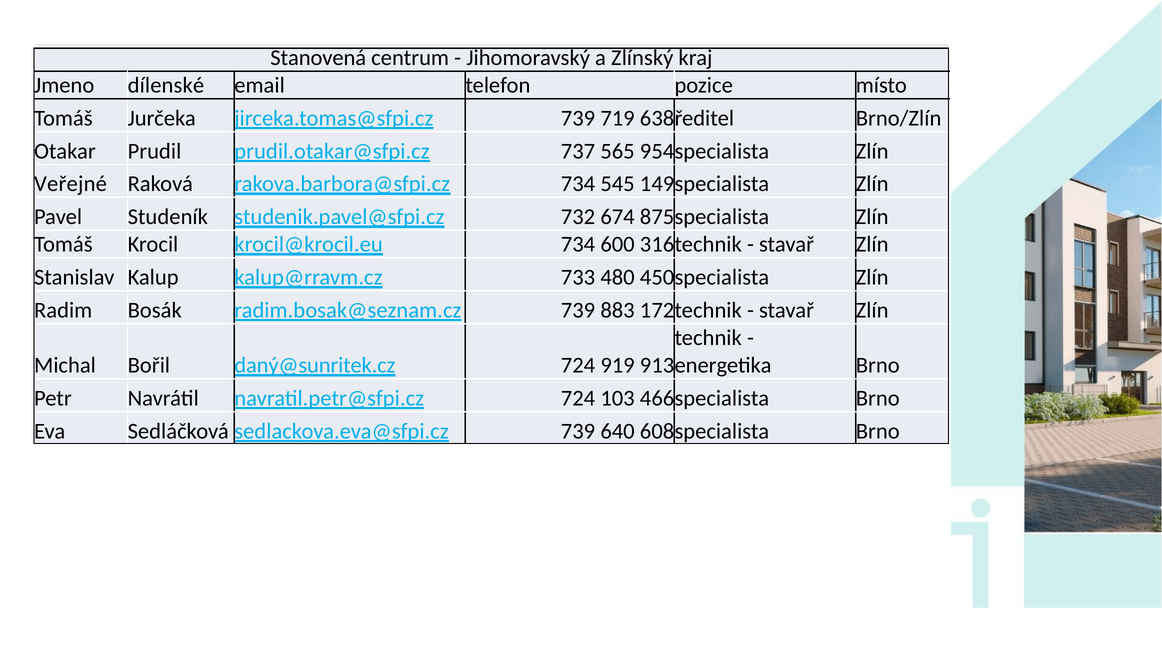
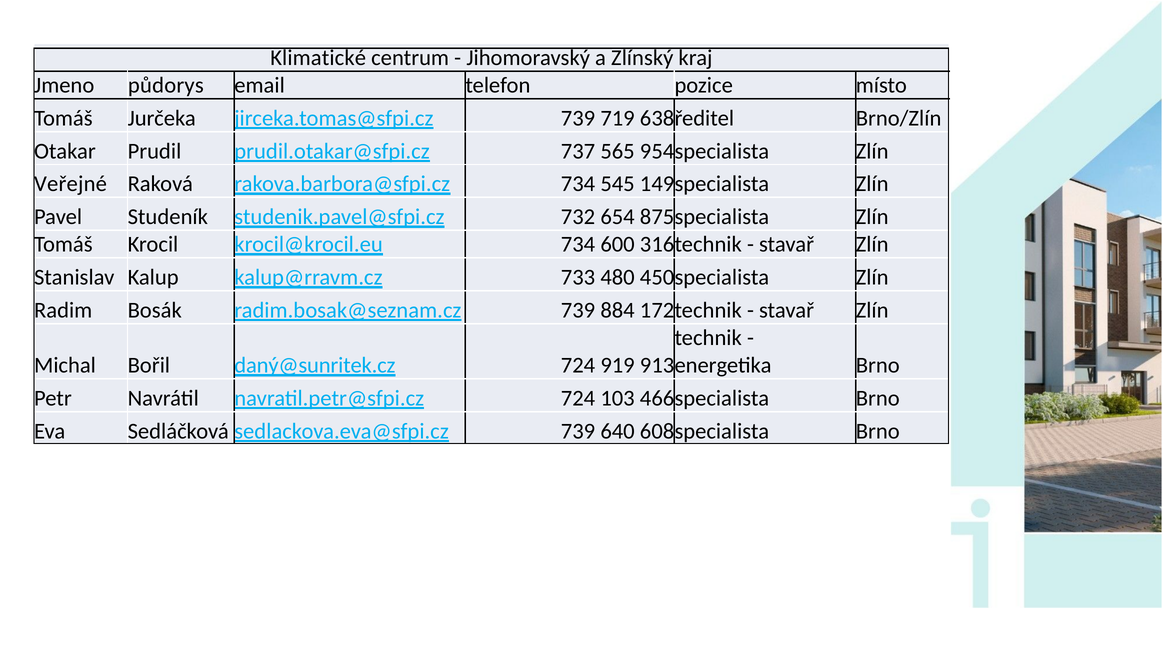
Stanovená: Stanovená -> Klimatické
dílenské: dílenské -> půdorys
674: 674 -> 654
883: 883 -> 884
